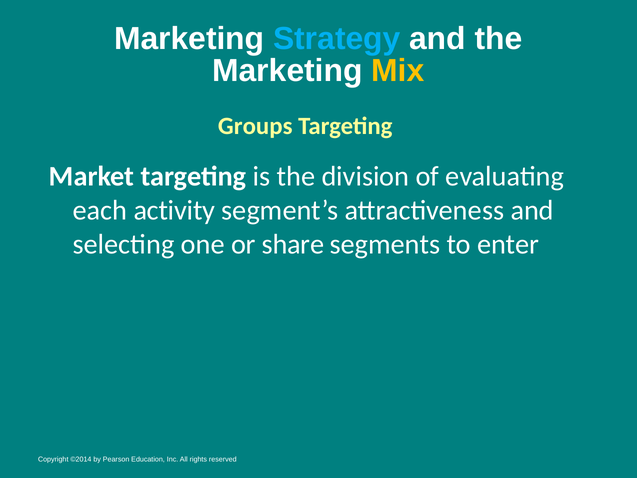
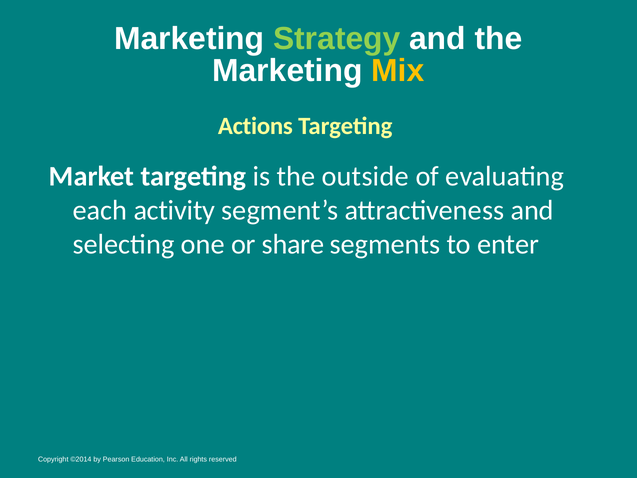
Strategy colour: light blue -> light green
Groups: Groups -> Actions
division: division -> outside
